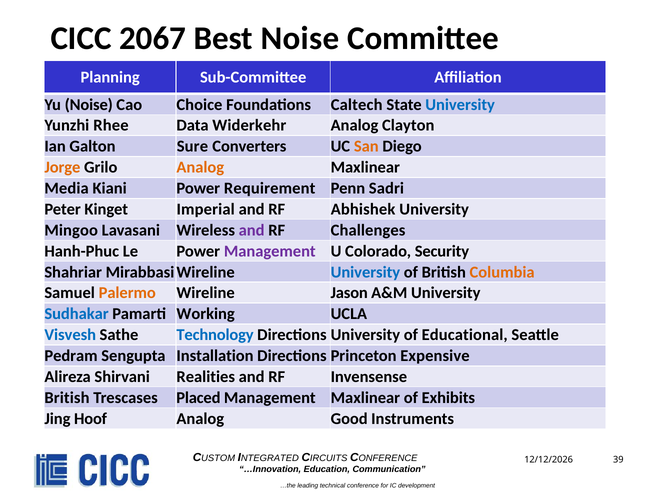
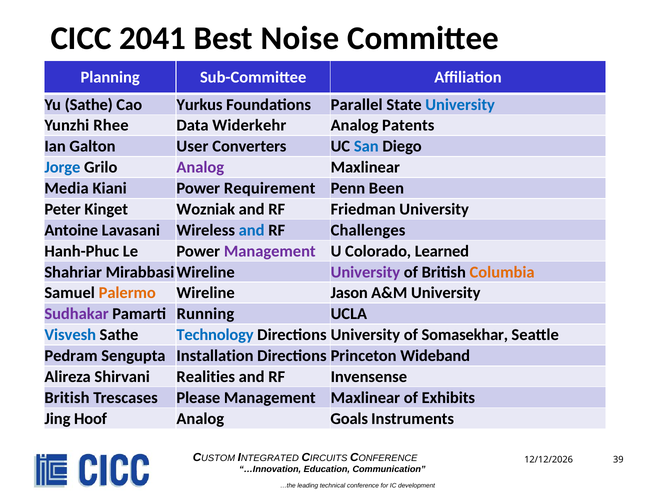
2067: 2067 -> 2041
Yu Noise: Noise -> Sathe
Choice: Choice -> Yurkus
Caltech: Caltech -> Parallel
Clayton: Clayton -> Patents
Sure: Sure -> User
San colour: orange -> blue
Jorge colour: orange -> blue
Analog at (200, 167) colour: orange -> purple
Sadri: Sadri -> Been
Imperial: Imperial -> Wozniak
Abhishek: Abhishek -> Friedman
Mingoo: Mingoo -> Antoine
and at (252, 230) colour: purple -> blue
Security: Security -> Learned
University at (365, 272) colour: blue -> purple
Sudhakar colour: blue -> purple
Working: Working -> Running
Educational: Educational -> Somasekhar
Expensive: Expensive -> Wideband
Placed: Placed -> Please
Good: Good -> Goals
